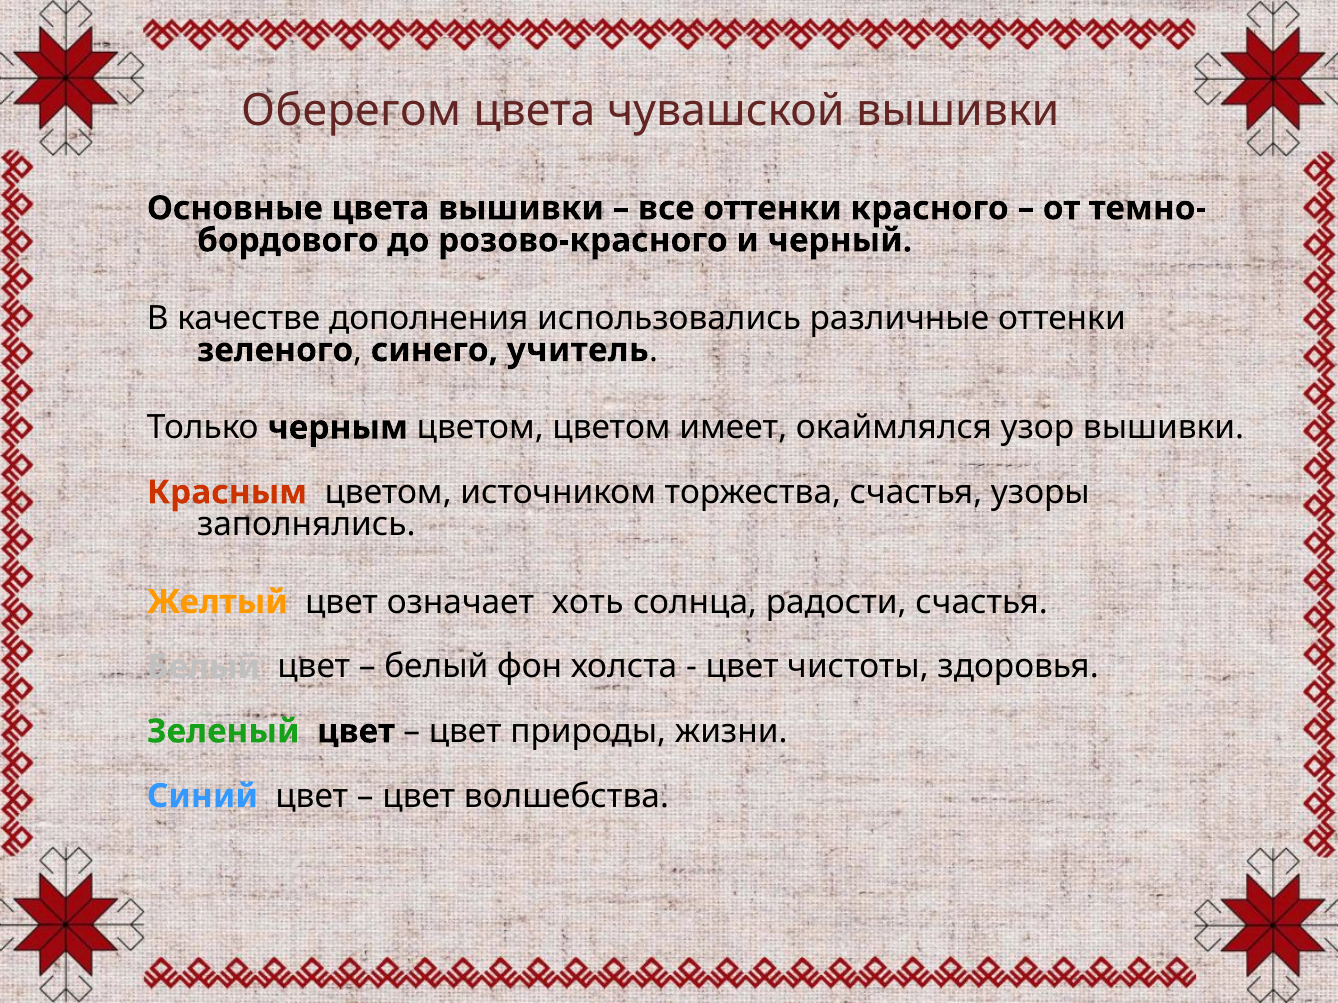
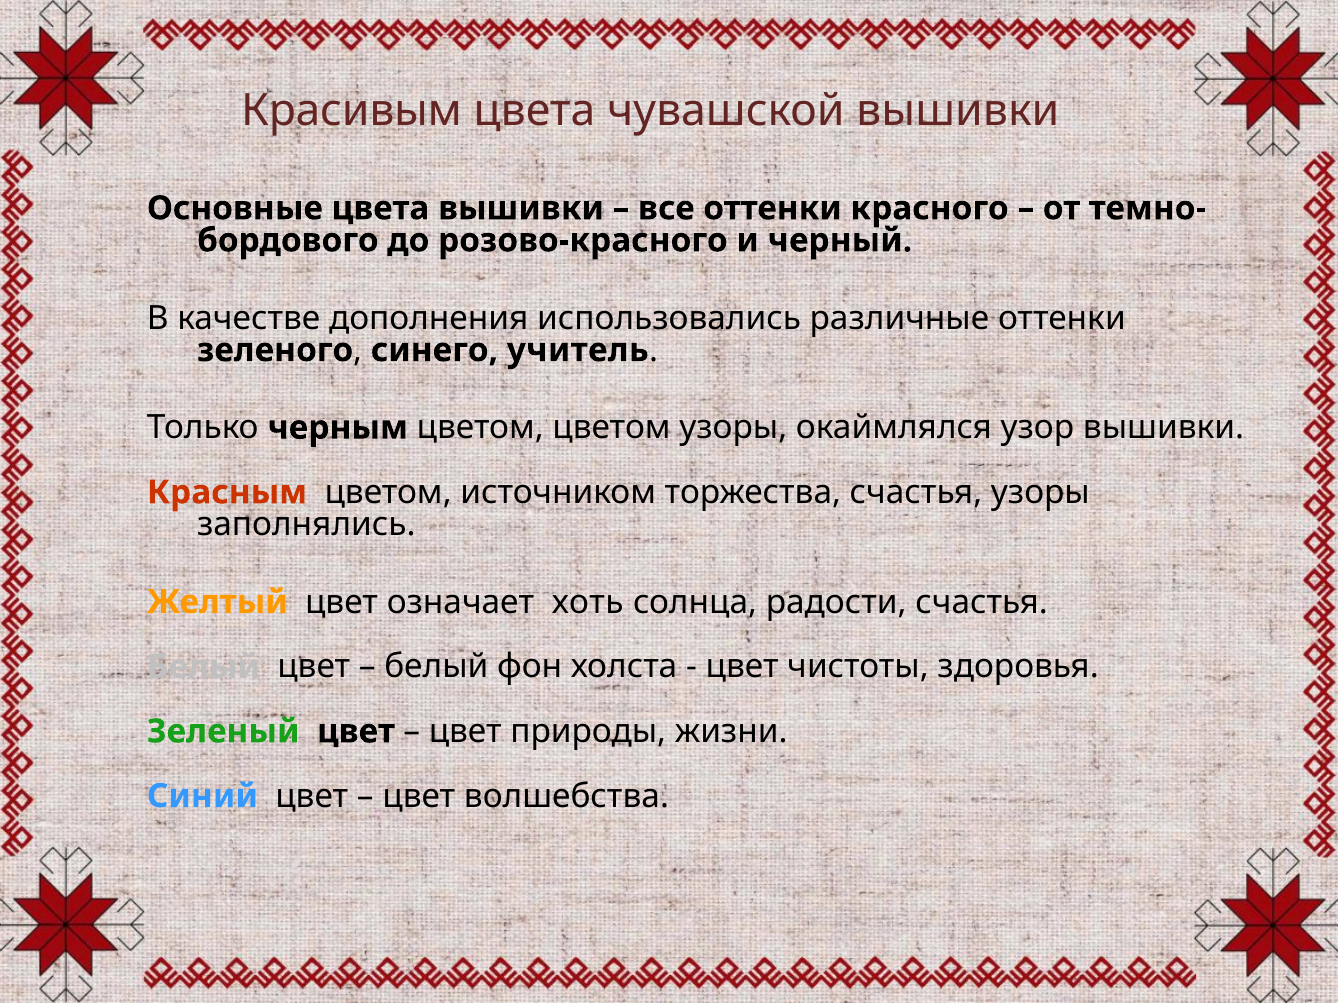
Оберегом: Оберегом -> Красивым
цветом имеет: имеет -> узоры
